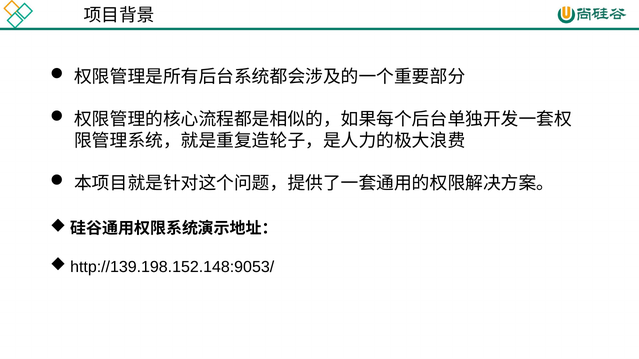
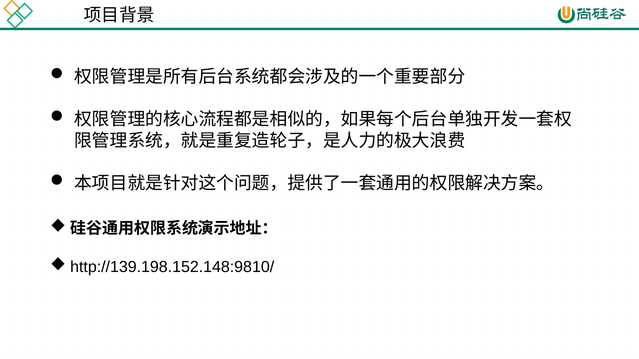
http://139.198.152.148:9053/: http://139.198.152.148:9053/ -> http://139.198.152.148:9810/
